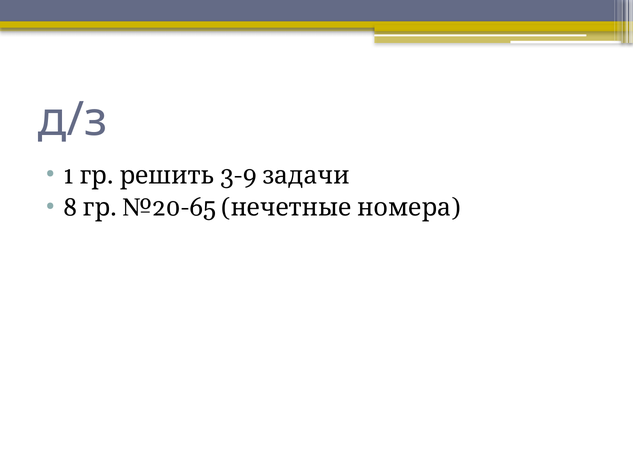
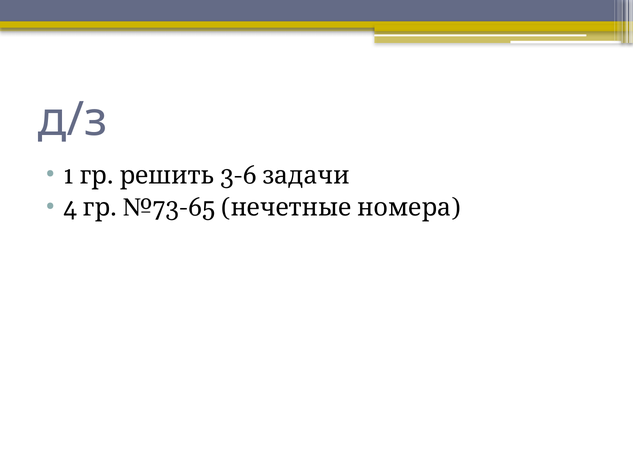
3-9: 3-9 -> 3-6
8: 8 -> 4
№20-65: №20-65 -> №73-65
